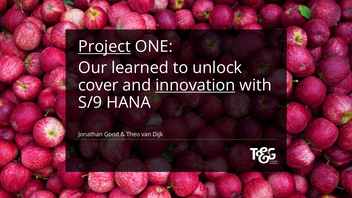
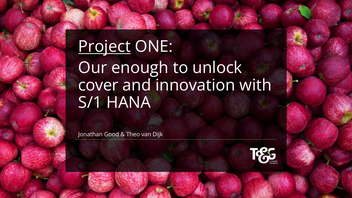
learned: learned -> enough
innovation underline: present -> none
S/9: S/9 -> S/1
